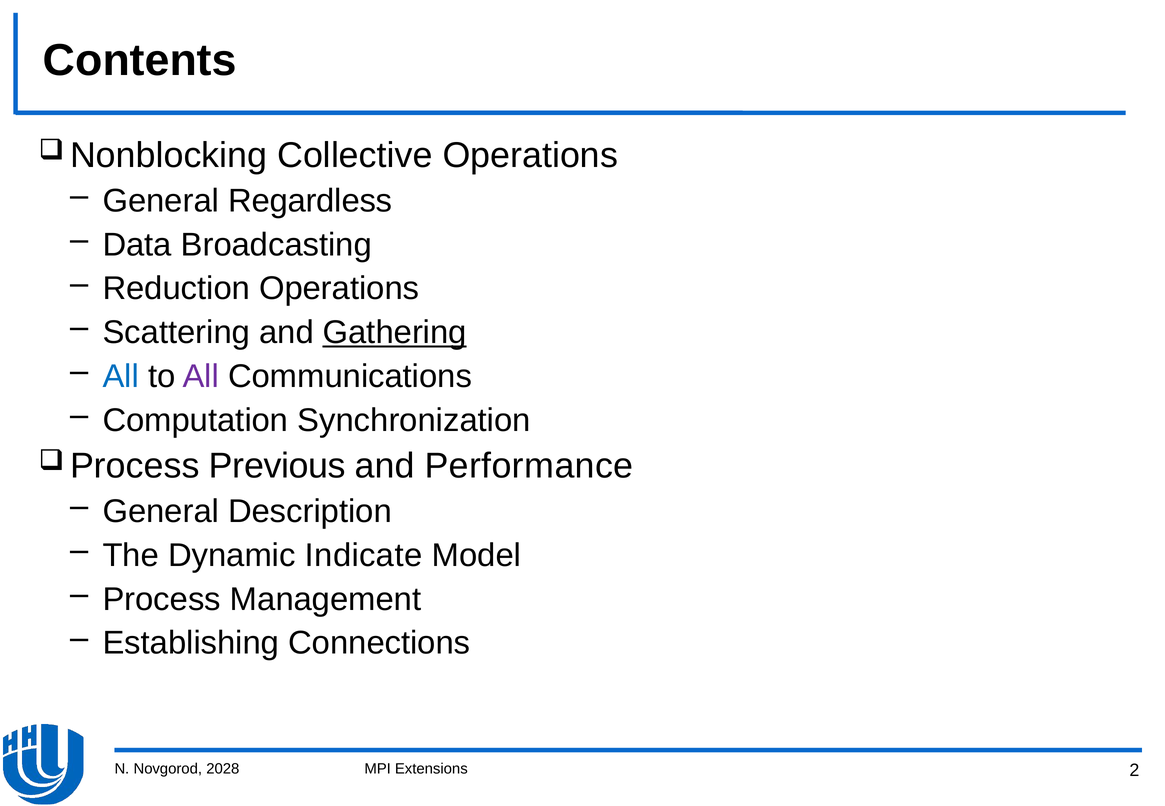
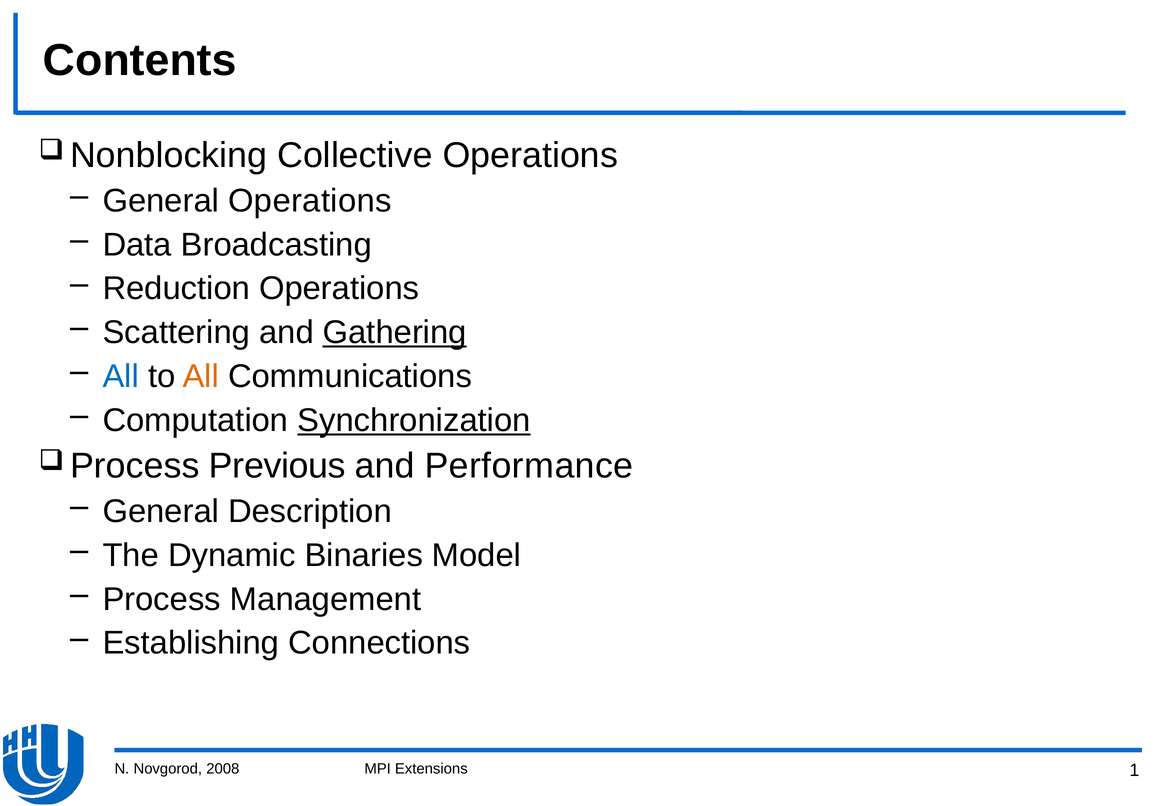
General Regardless: Regardless -> Operations
All at (201, 377) colour: purple -> orange
Synchronization underline: none -> present
Indicate: Indicate -> Binaries
2028: 2028 -> 2008
2: 2 -> 1
